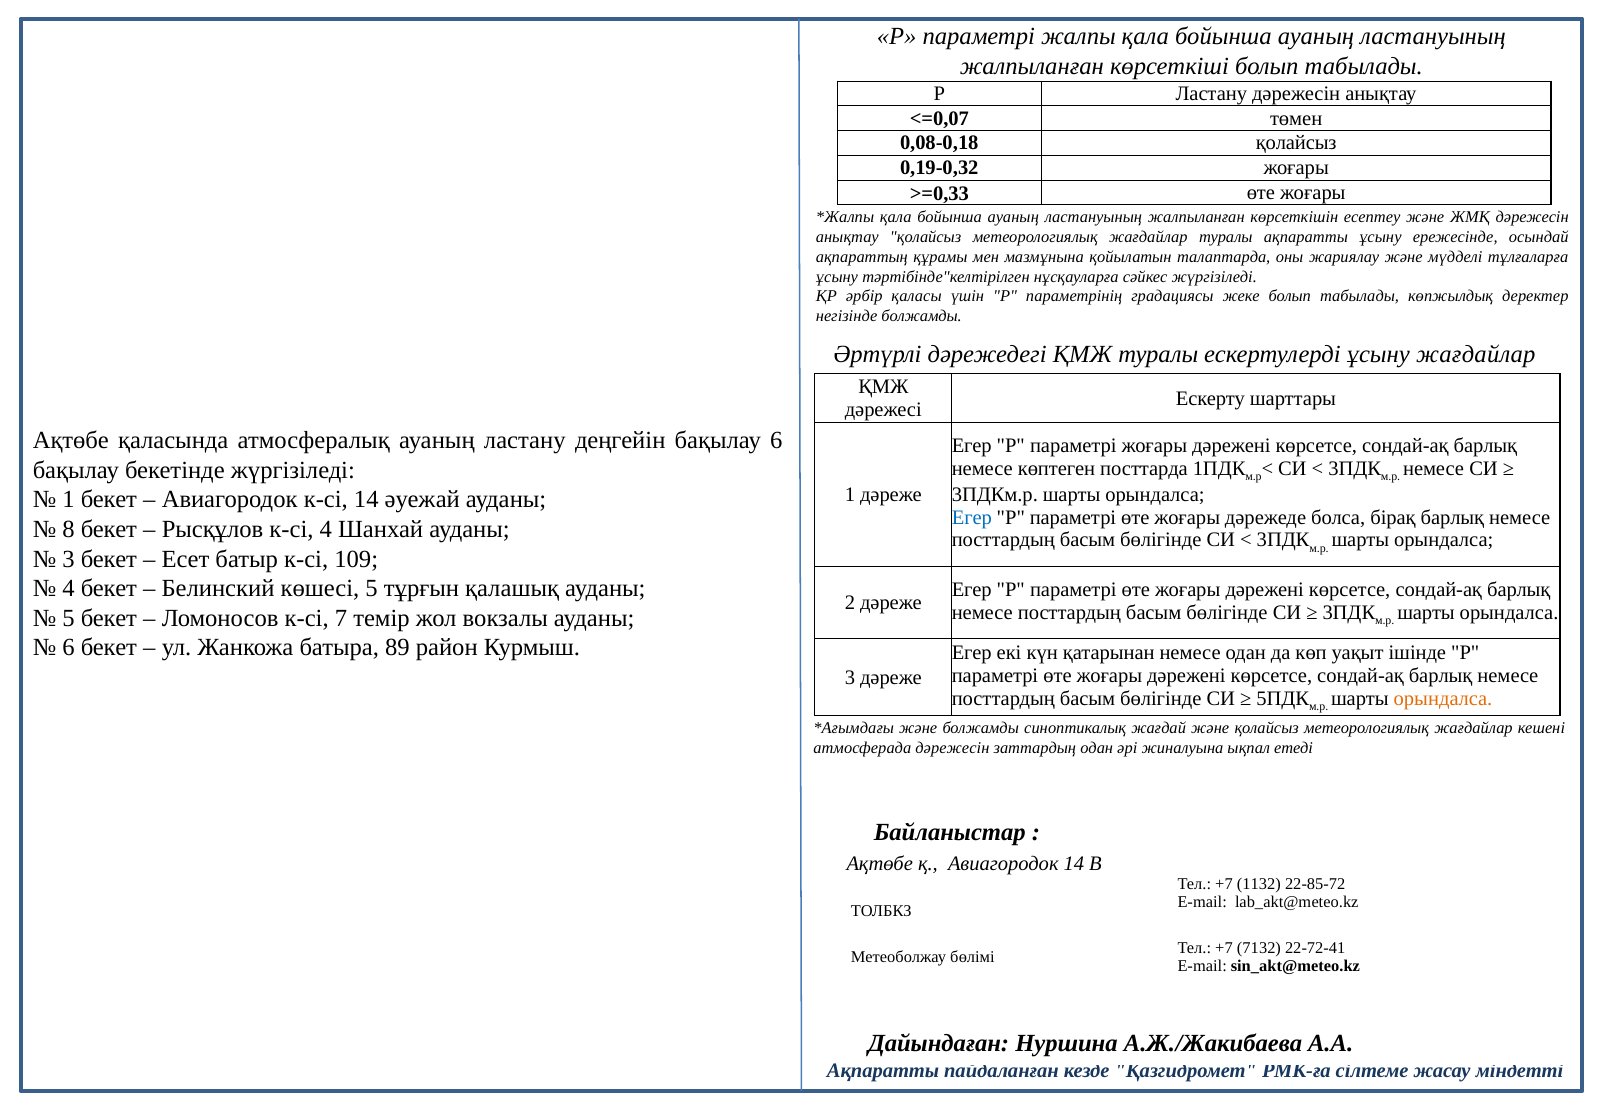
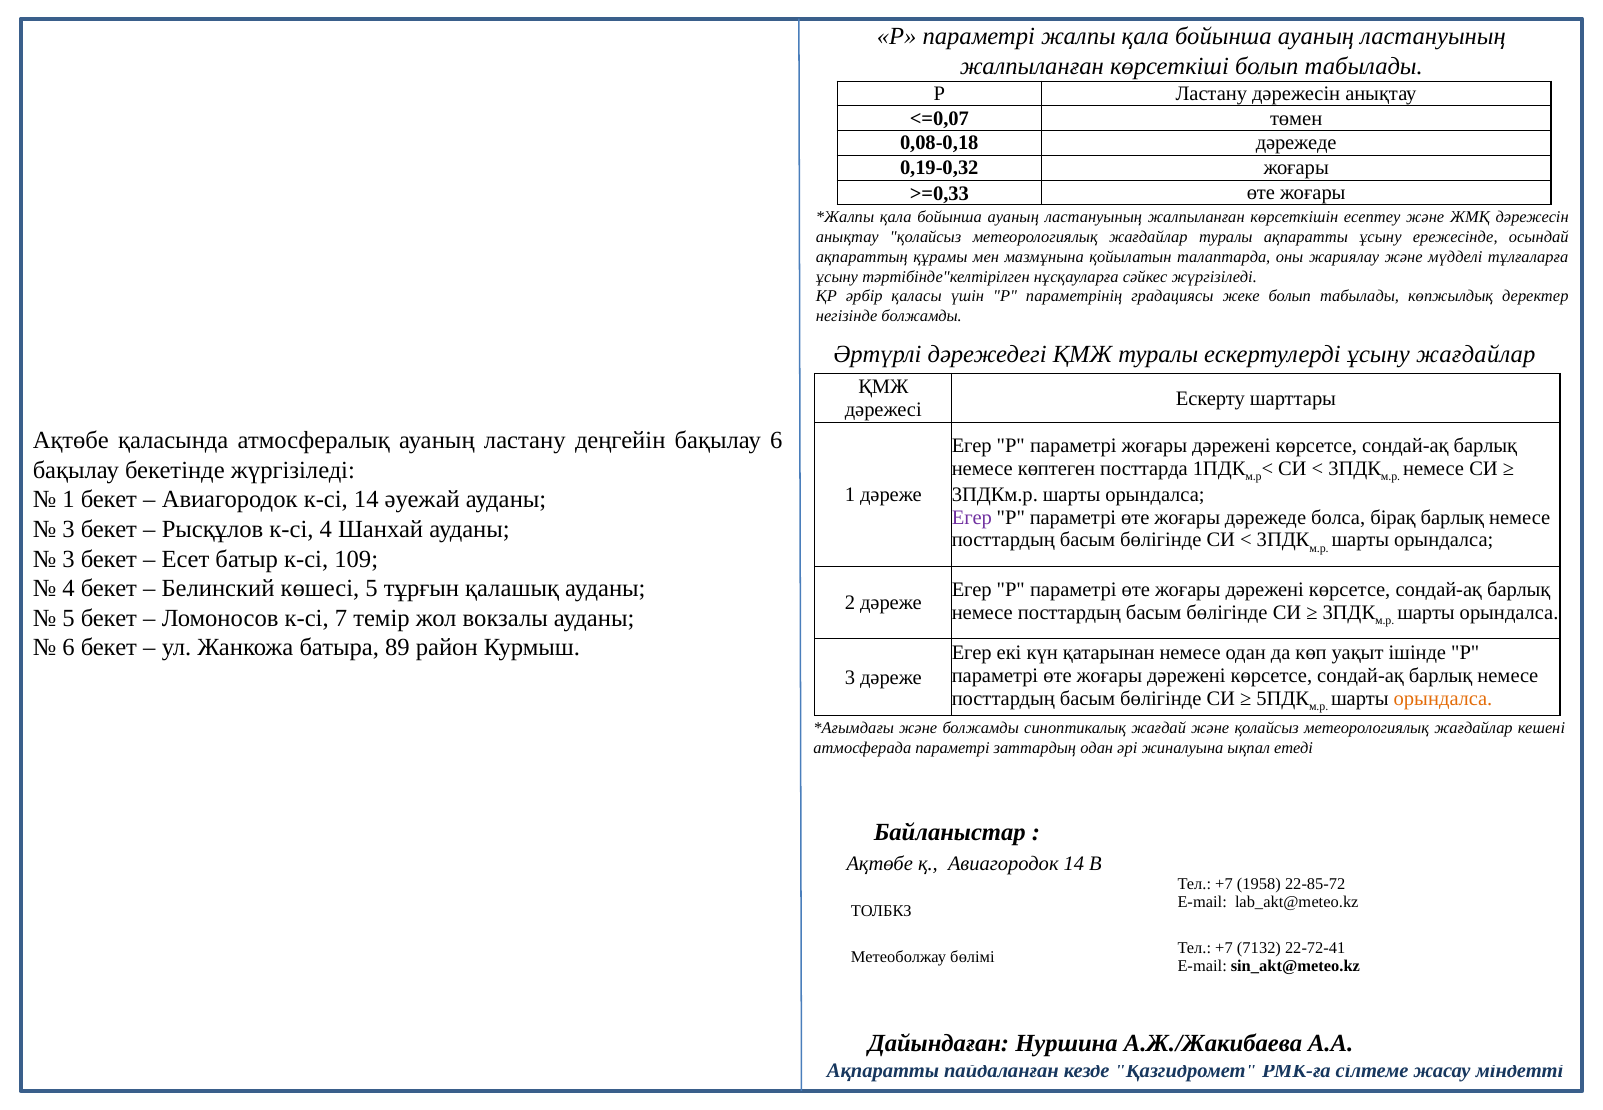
0,08-0,18 қолайсыз: қолайсыз -> дәрежеде
Егер at (972, 517) colour: blue -> purple
8 at (69, 529): 8 -> 3
атмосферада дәрежесін: дәрежесін -> параметрі
1132: 1132 -> 1958
